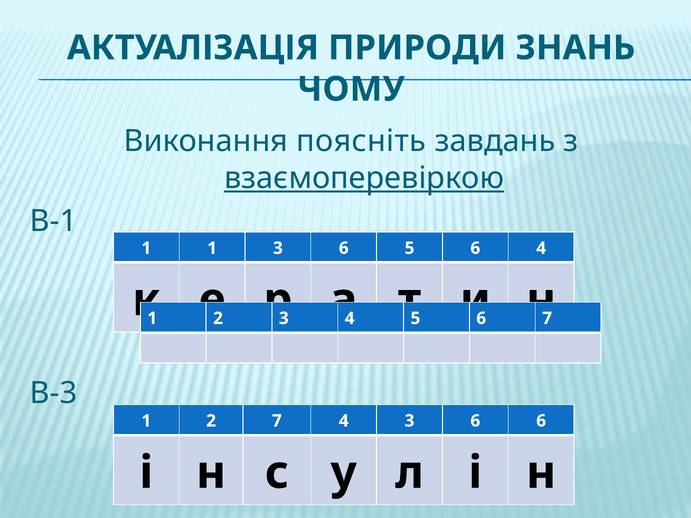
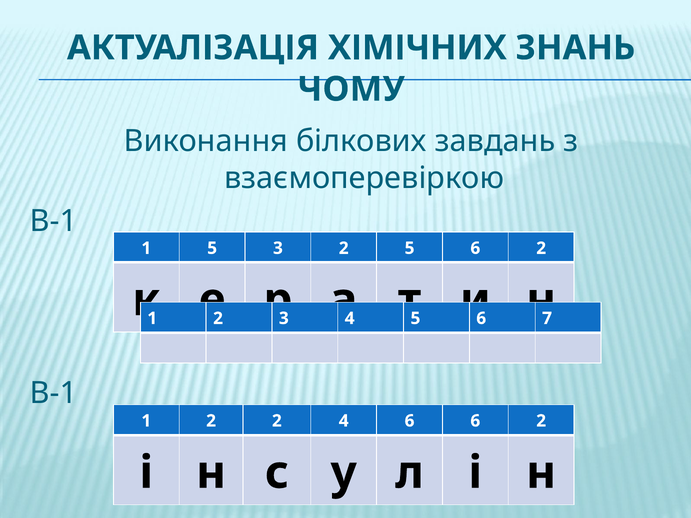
ПРИРОДИ: ПРИРОДИ -> ХІМІЧНИХ
поясніть: поясніть -> білкових
взаємоперевіркою underline: present -> none
1 1: 1 -> 5
6 at (344, 248): 6 -> 2
5 6 4: 4 -> 2
В-3 at (54, 393): В-3 -> В-1
2 7: 7 -> 2
4 3: 3 -> 6
6 at (541, 421): 6 -> 2
